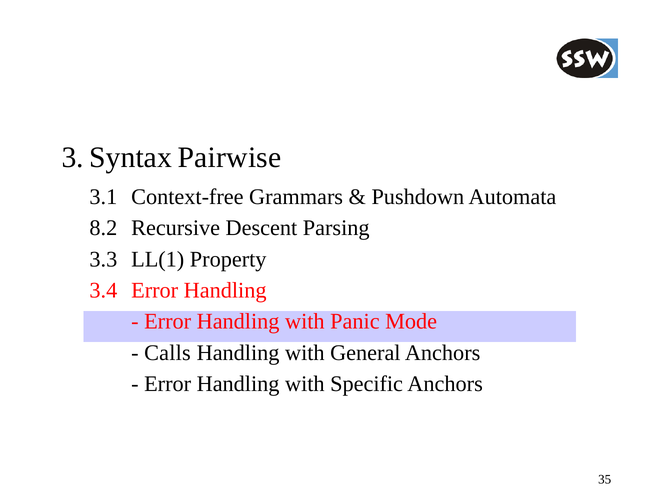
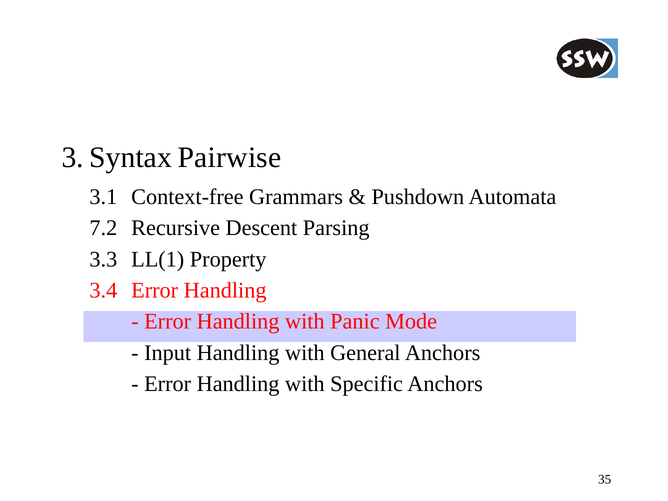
8.2: 8.2 -> 7.2
Calls: Calls -> Input
